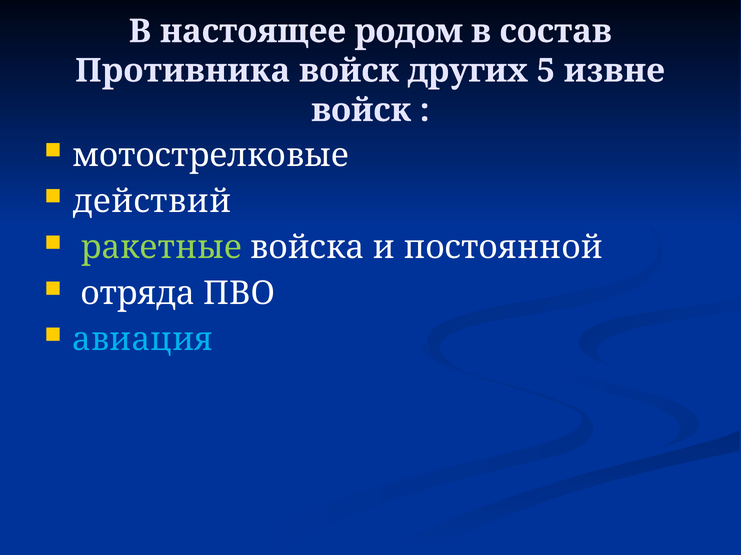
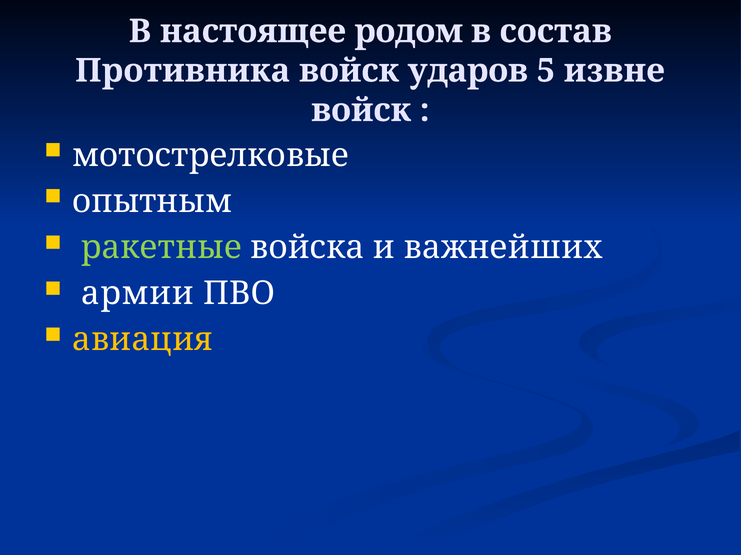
других: других -> ударов
действий: действий -> опытным
постоянной: постоянной -> важнейших
отряда: отряда -> армии
авиация colour: light blue -> yellow
